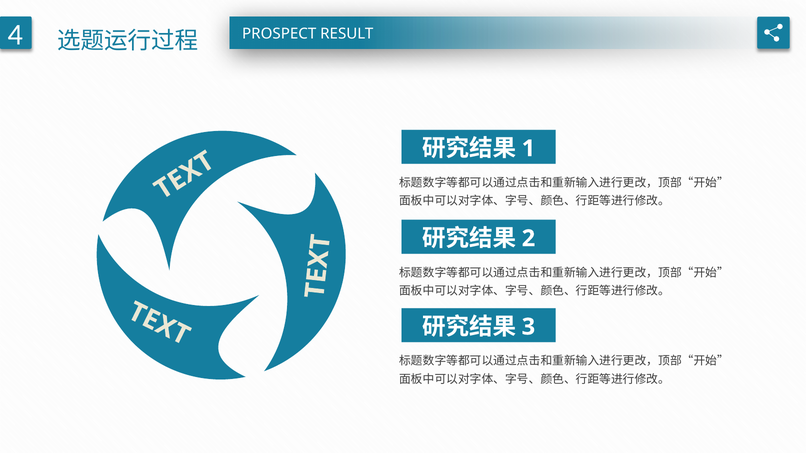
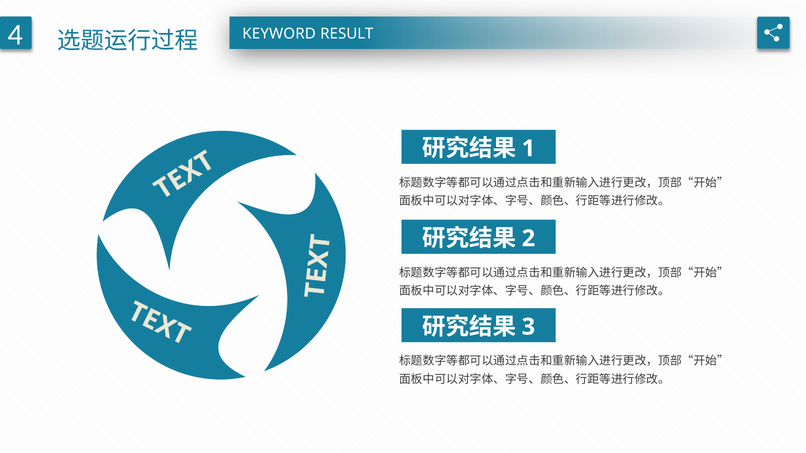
PROSPECT: PROSPECT -> KEYWORD
